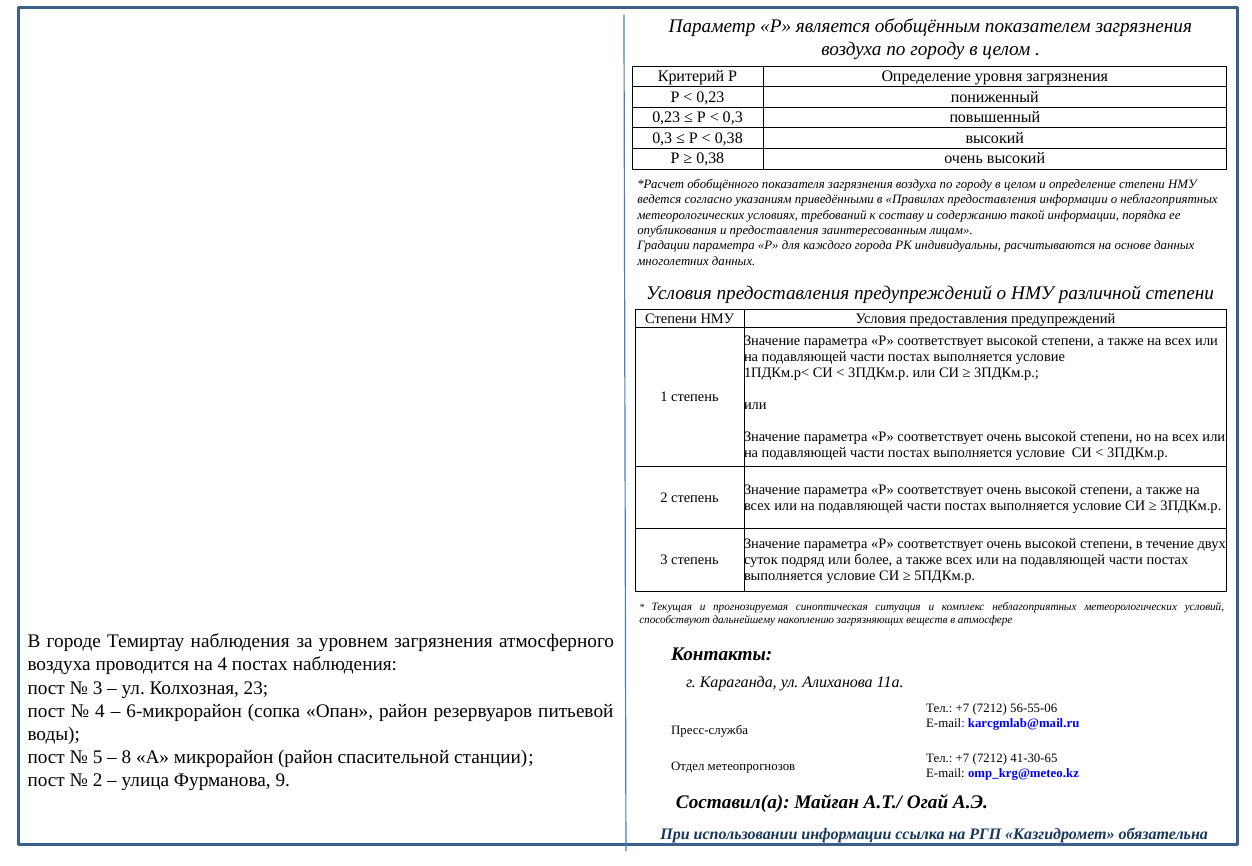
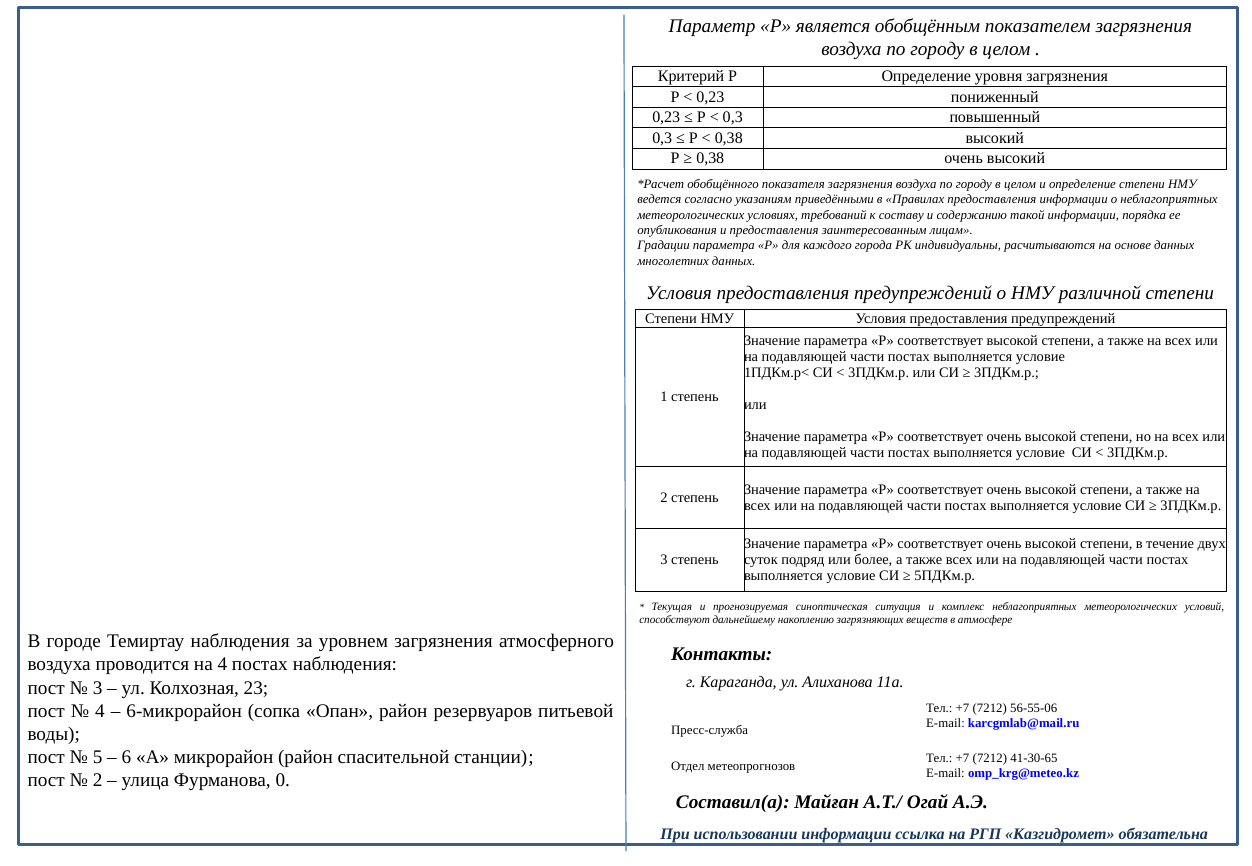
8: 8 -> 6
9: 9 -> 0
